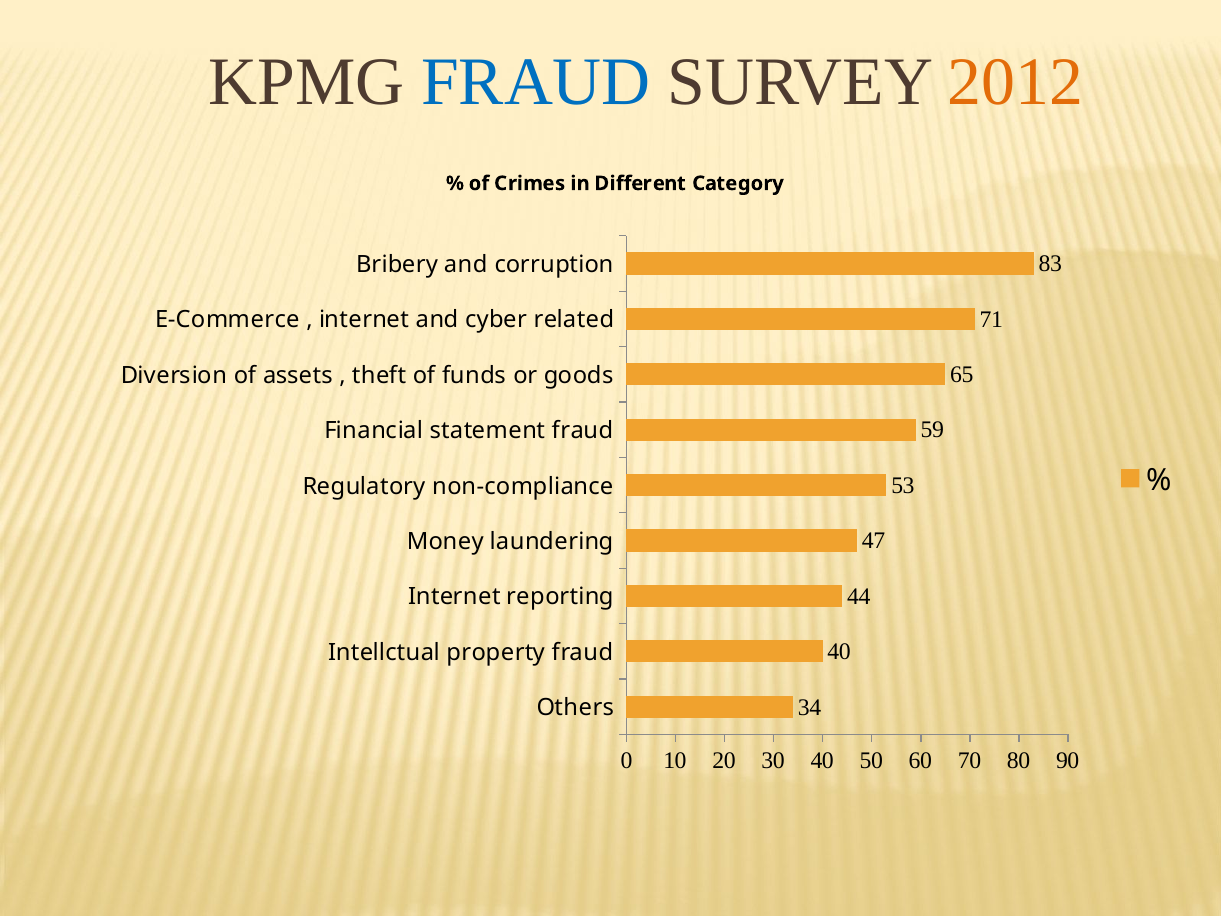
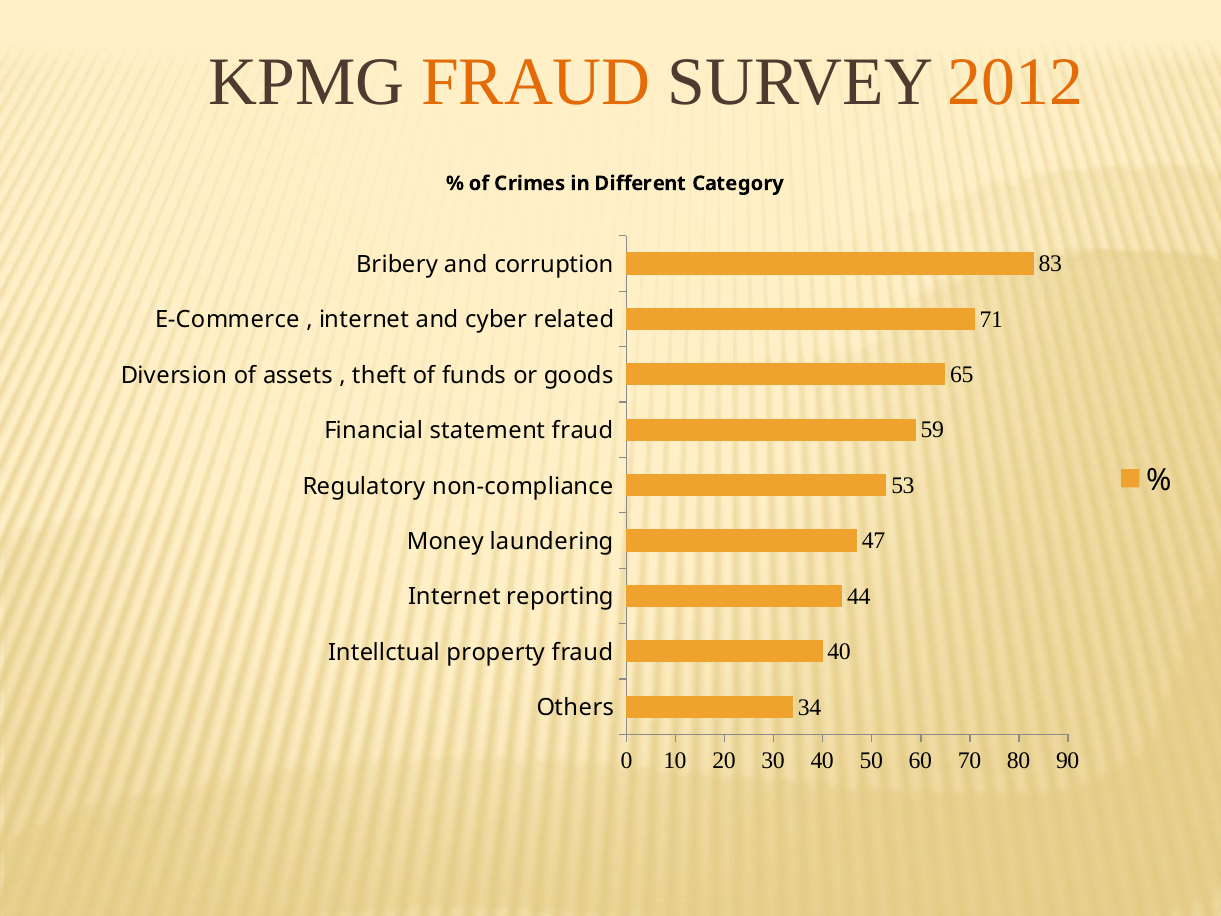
FRAUD at (536, 82) colour: blue -> orange
